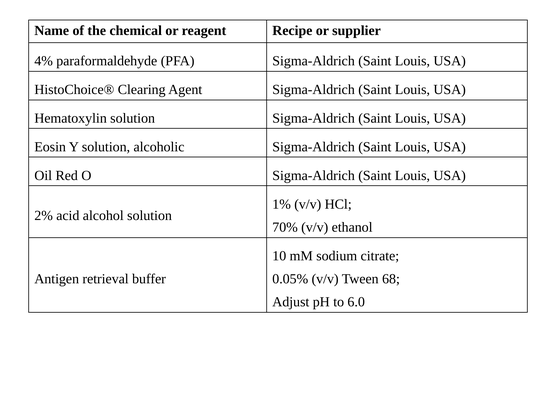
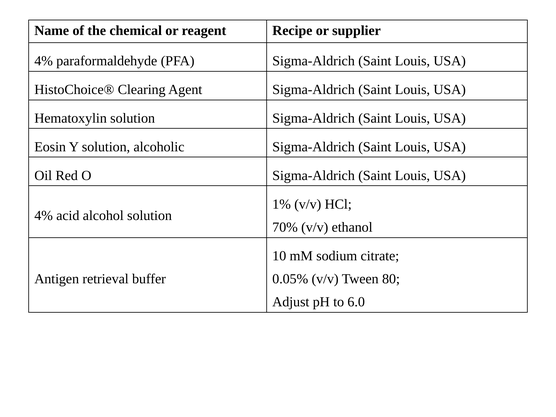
2% at (44, 216): 2% -> 4%
68: 68 -> 80
